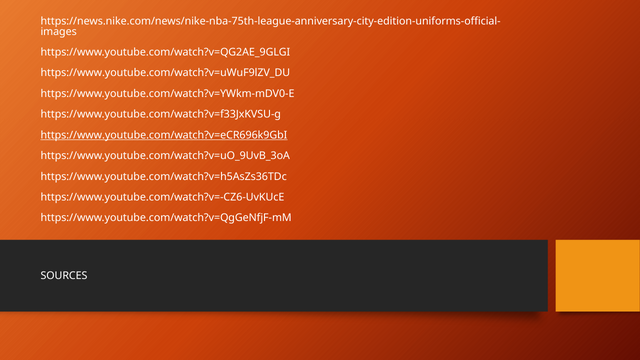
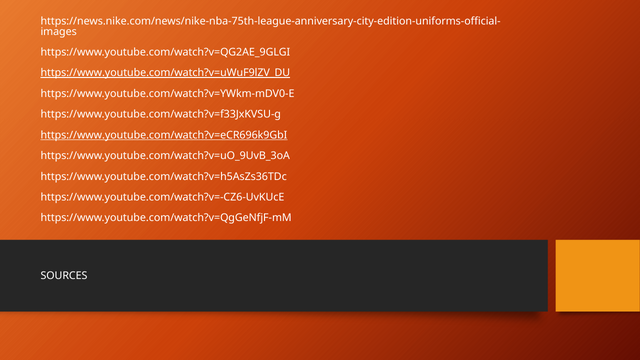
https://www.youtube.com/watch?v=uWuF9lZV_DU underline: none -> present
